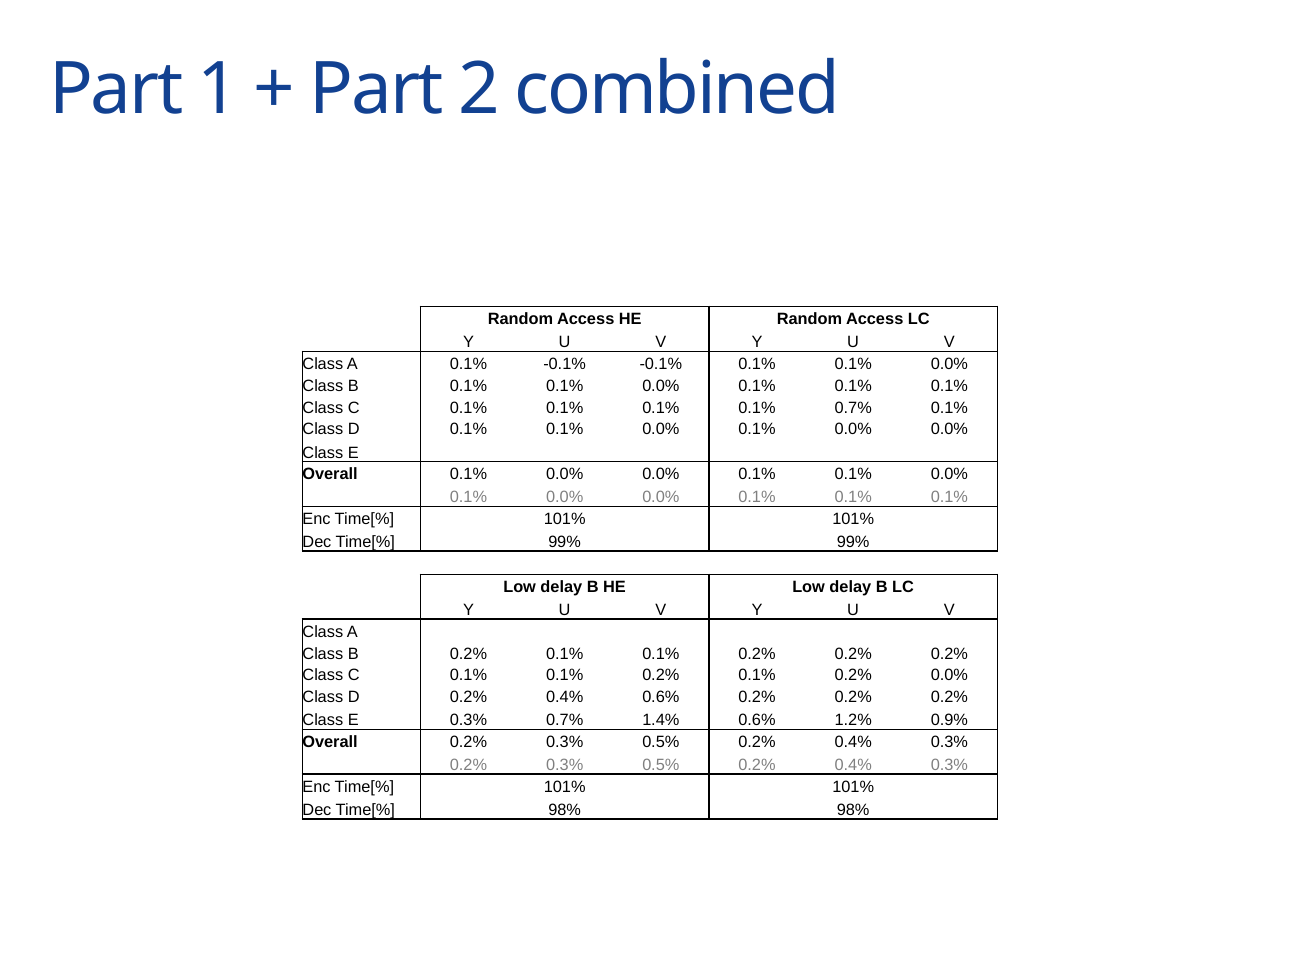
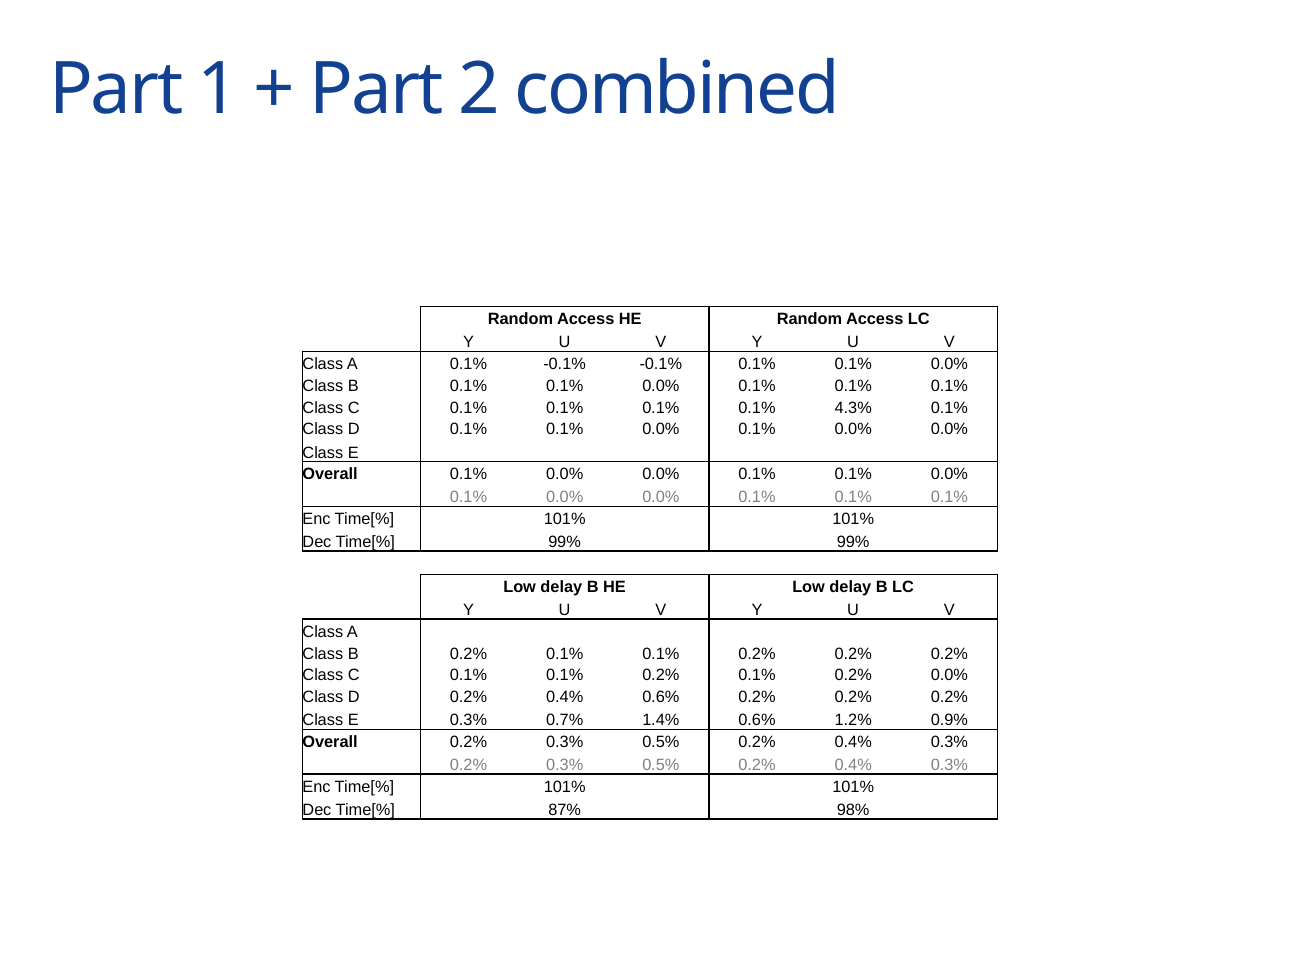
0.1% 0.7%: 0.7% -> 4.3%
Time[% 98%: 98% -> 87%
